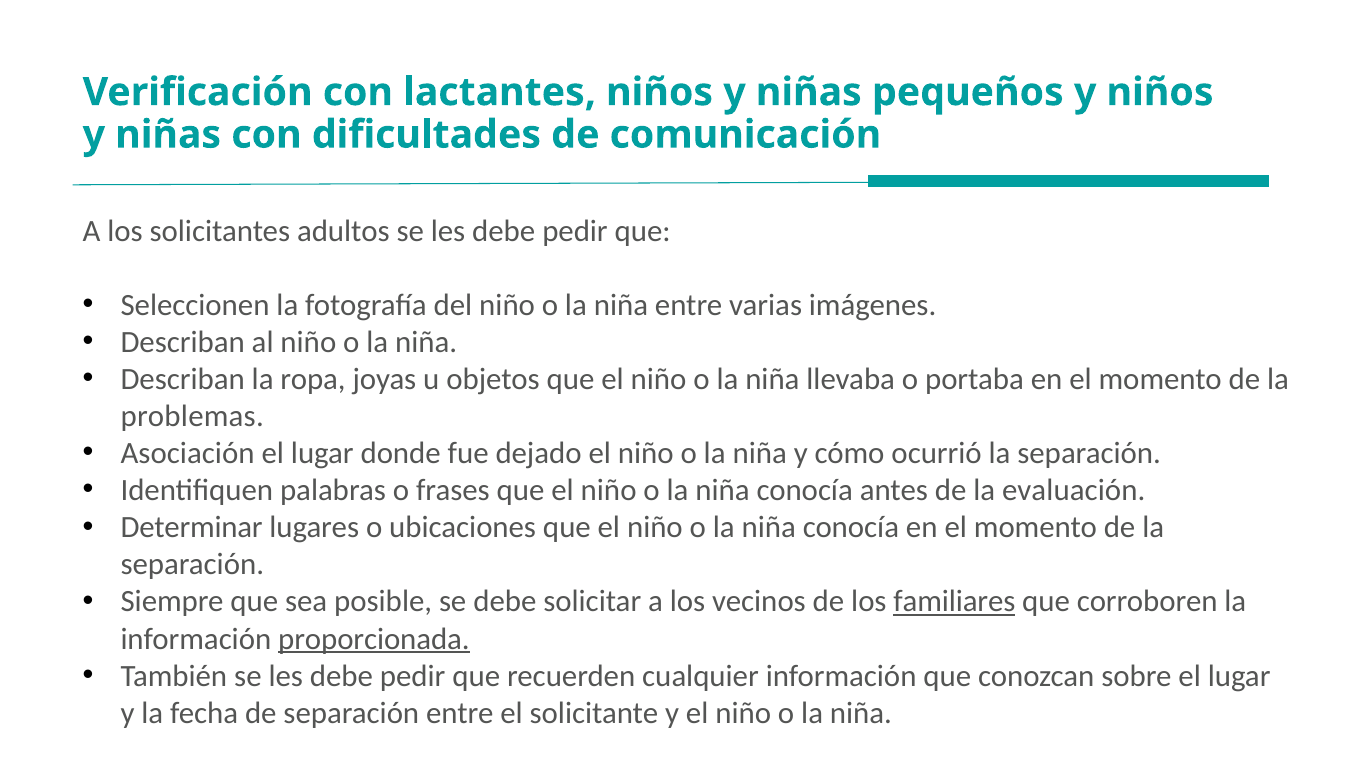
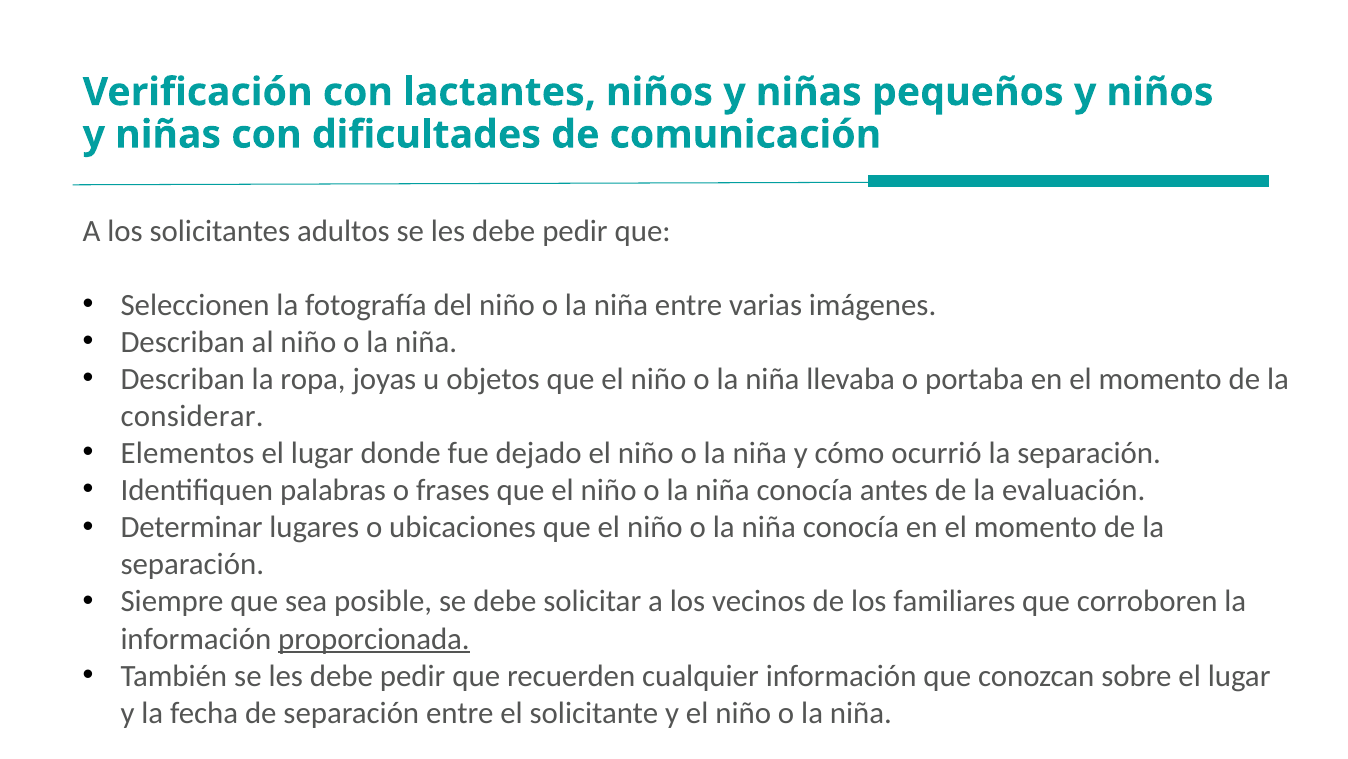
problemas: problemas -> considerar
Asociación: Asociación -> Elementos
familiares underline: present -> none
